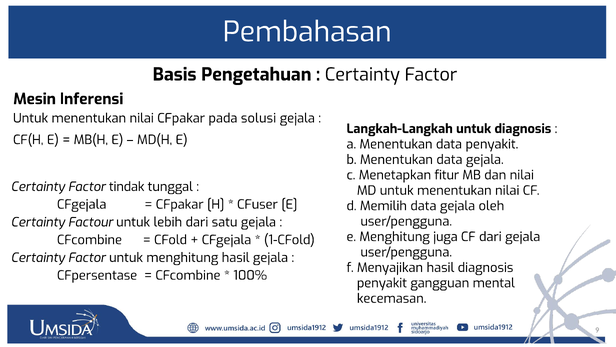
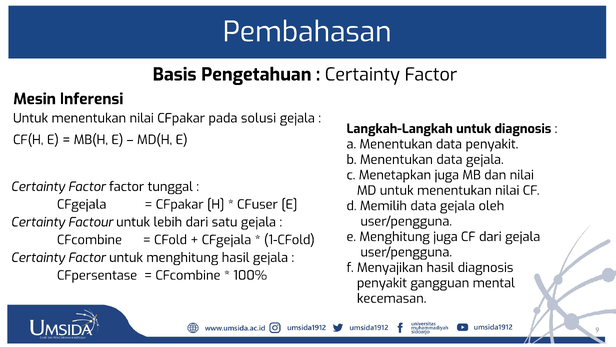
Menetapkan fitur: fitur -> juga
Factor tindak: tindak -> factor
